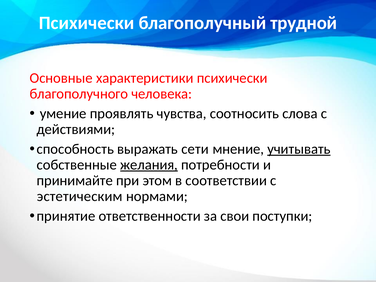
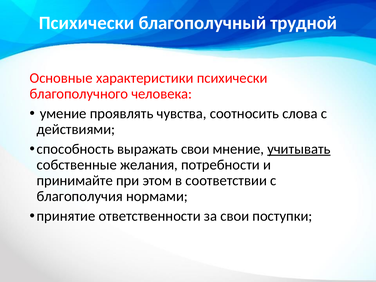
выражать сети: сети -> свои
желания underline: present -> none
эстетическим: эстетическим -> благополучия
